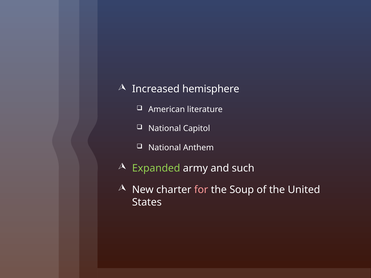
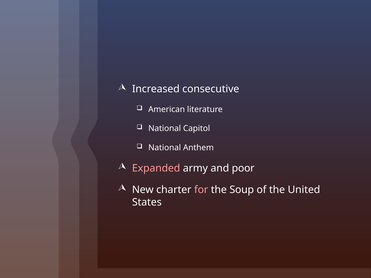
hemisphere: hemisphere -> consecutive
Expanded colour: light green -> pink
such: such -> poor
